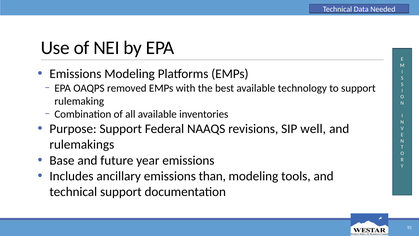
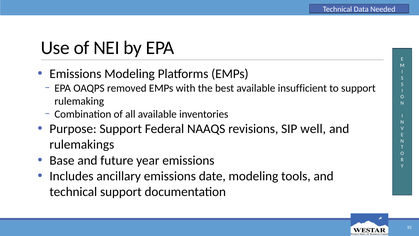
technology: technology -> insufficient
than: than -> date
